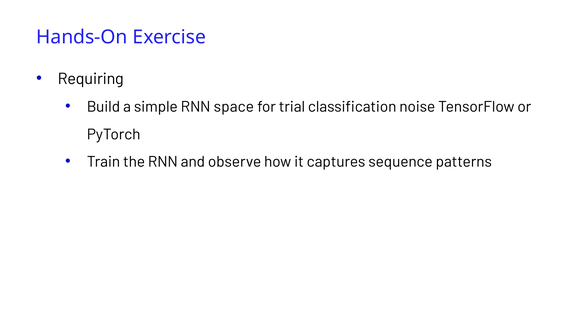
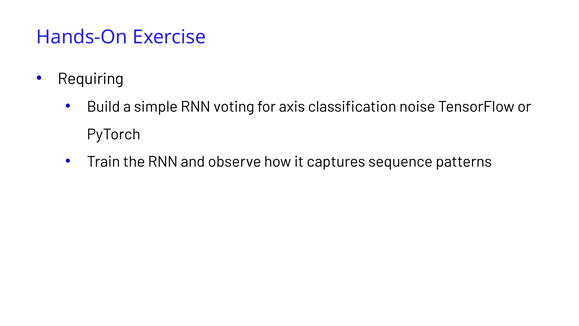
space: space -> voting
trial: trial -> axis
